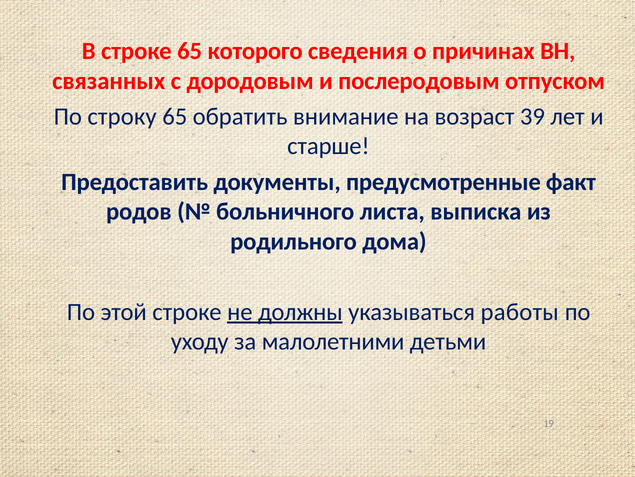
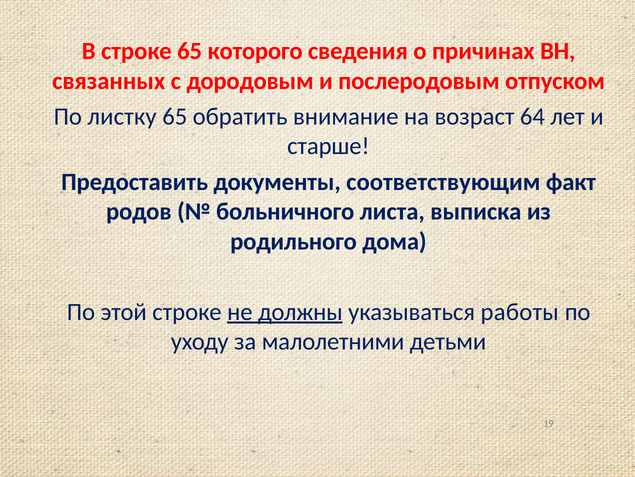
строку: строку -> листку
39: 39 -> 64
предусмотренные: предусмотренные -> соответствующим
